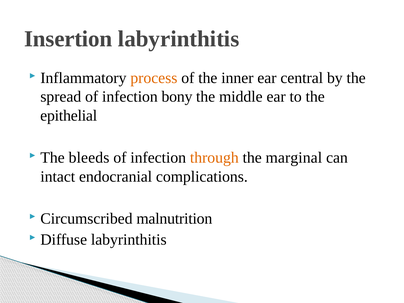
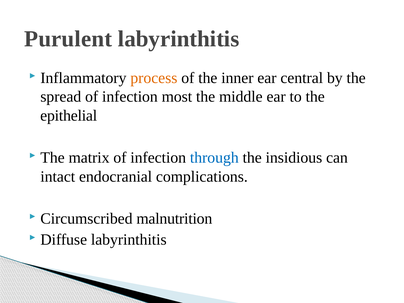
Insertion: Insertion -> Purulent
bony: bony -> most
bleeds: bleeds -> matrix
through colour: orange -> blue
marginal: marginal -> insidious
